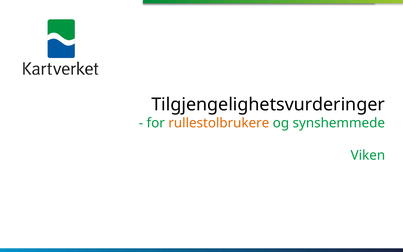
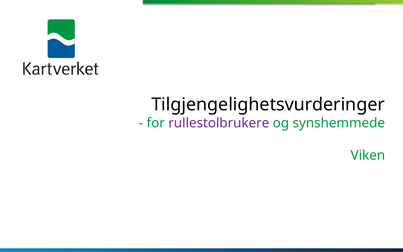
rullestolbrukere colour: orange -> purple
